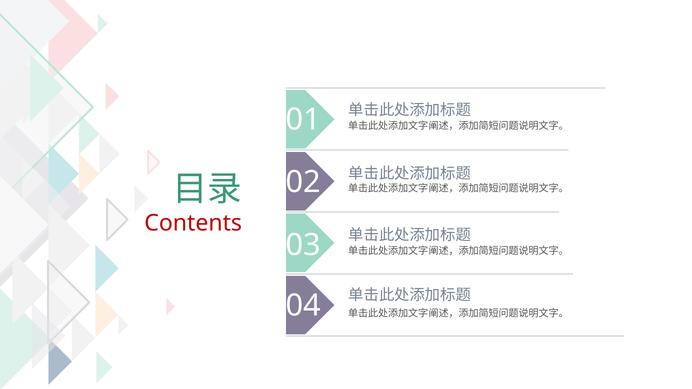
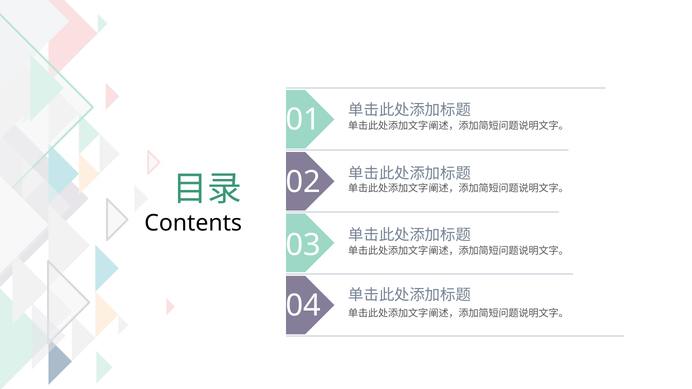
Contents colour: red -> black
